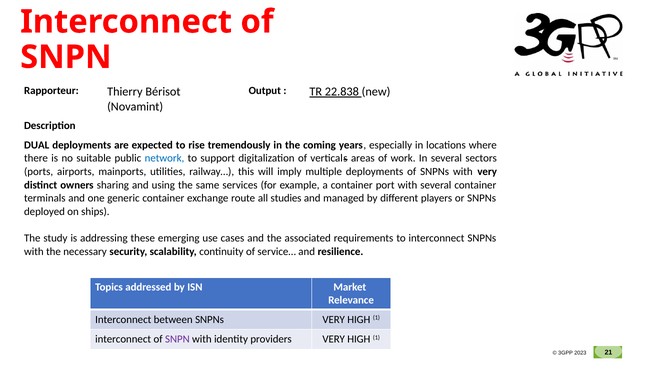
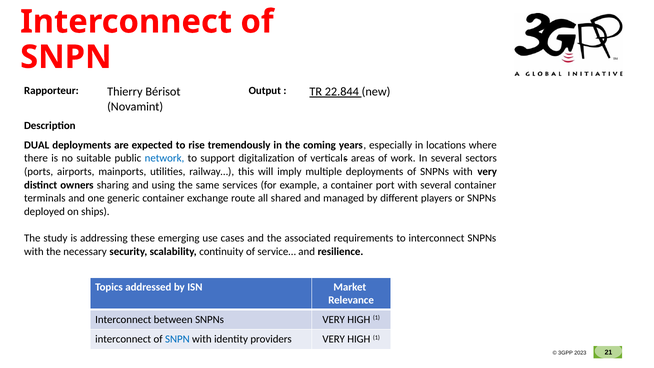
22.838: 22.838 -> 22.844
studies: studies -> shared
SNPN at (177, 339) colour: purple -> blue
